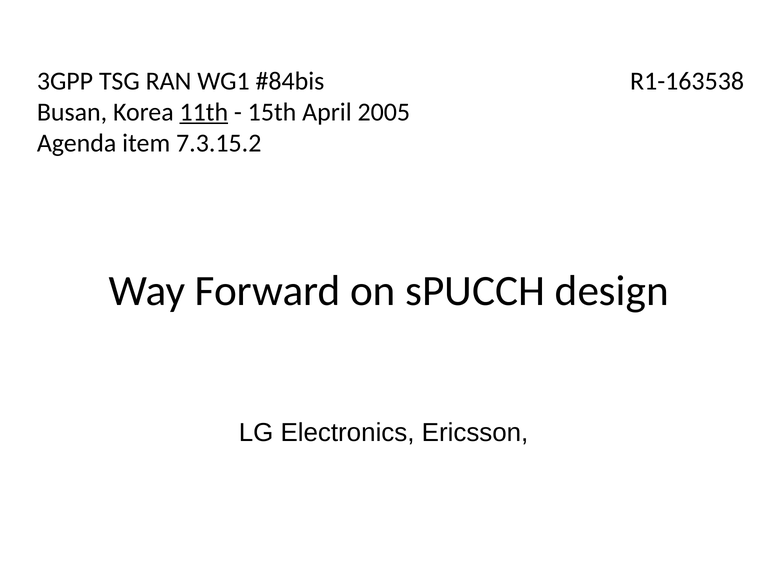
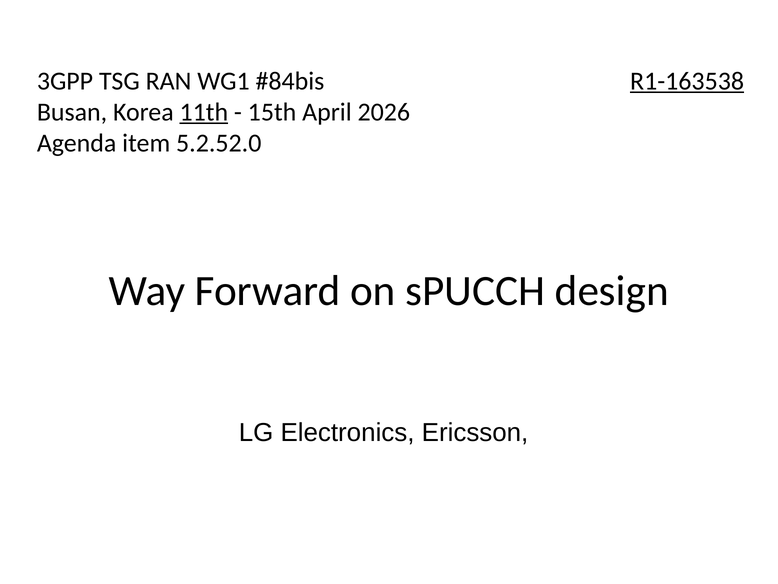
R1-163538 underline: none -> present
2005: 2005 -> 2026
7.3.15.2: 7.3.15.2 -> 5.2.52.0
